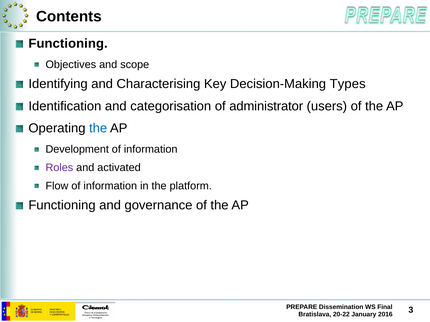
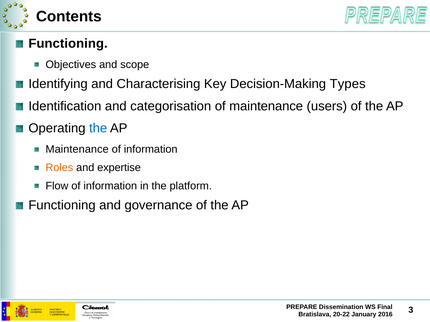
of administrator: administrator -> maintenance
Development at (77, 150): Development -> Maintenance
Roles colour: purple -> orange
activated: activated -> expertise
